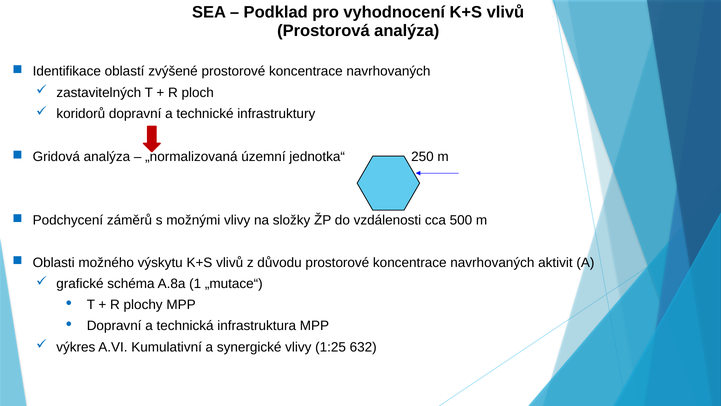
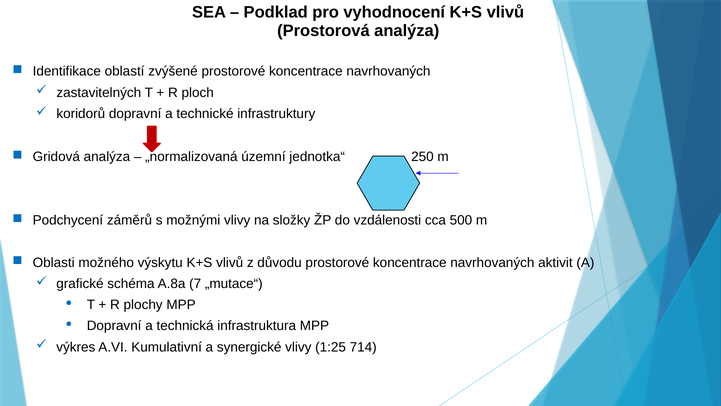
1: 1 -> 7
632: 632 -> 714
